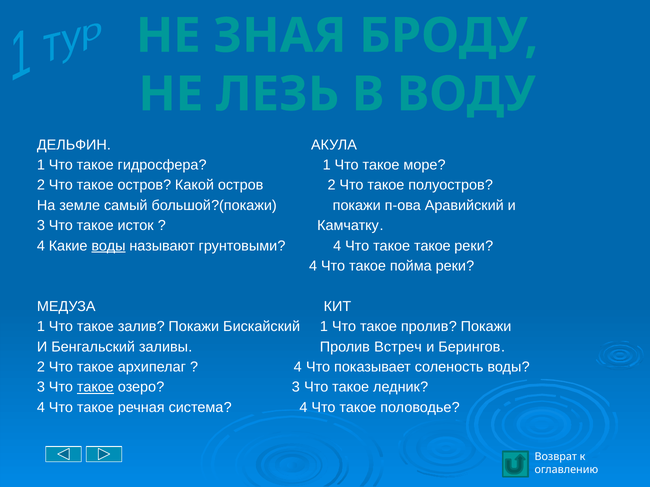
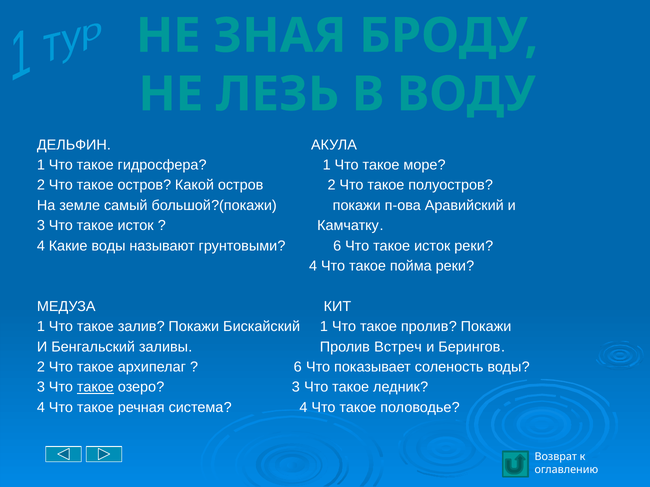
воды at (108, 246) underline: present -> none
грунтовыми 4: 4 -> 6
такое at (432, 246): такое -> исток
4 at (298, 367): 4 -> 6
